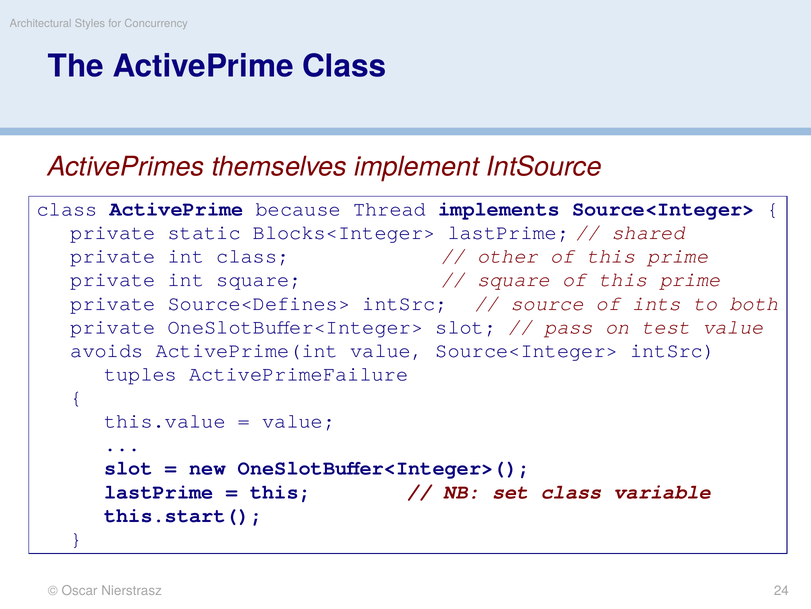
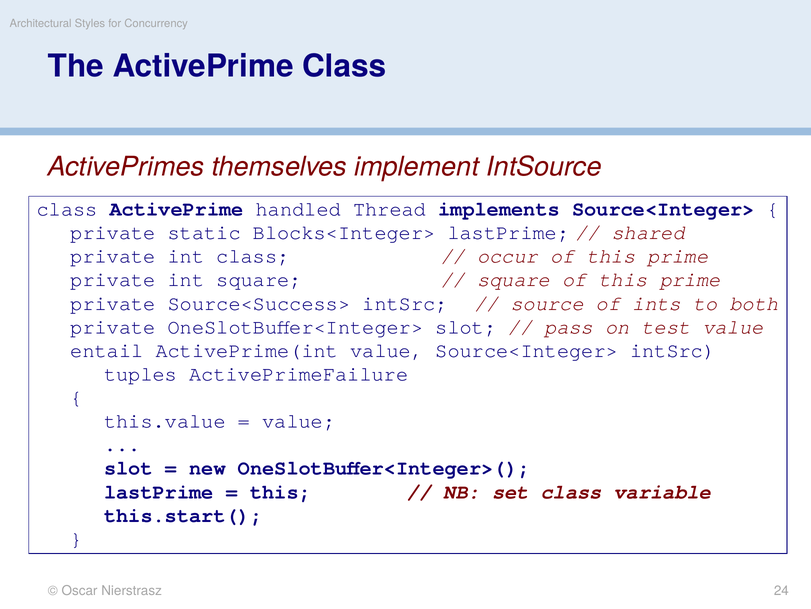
because: because -> handled
other: other -> occur
Source<Defines>: Source<Defines> -> Source<Success>
avoids: avoids -> entail
